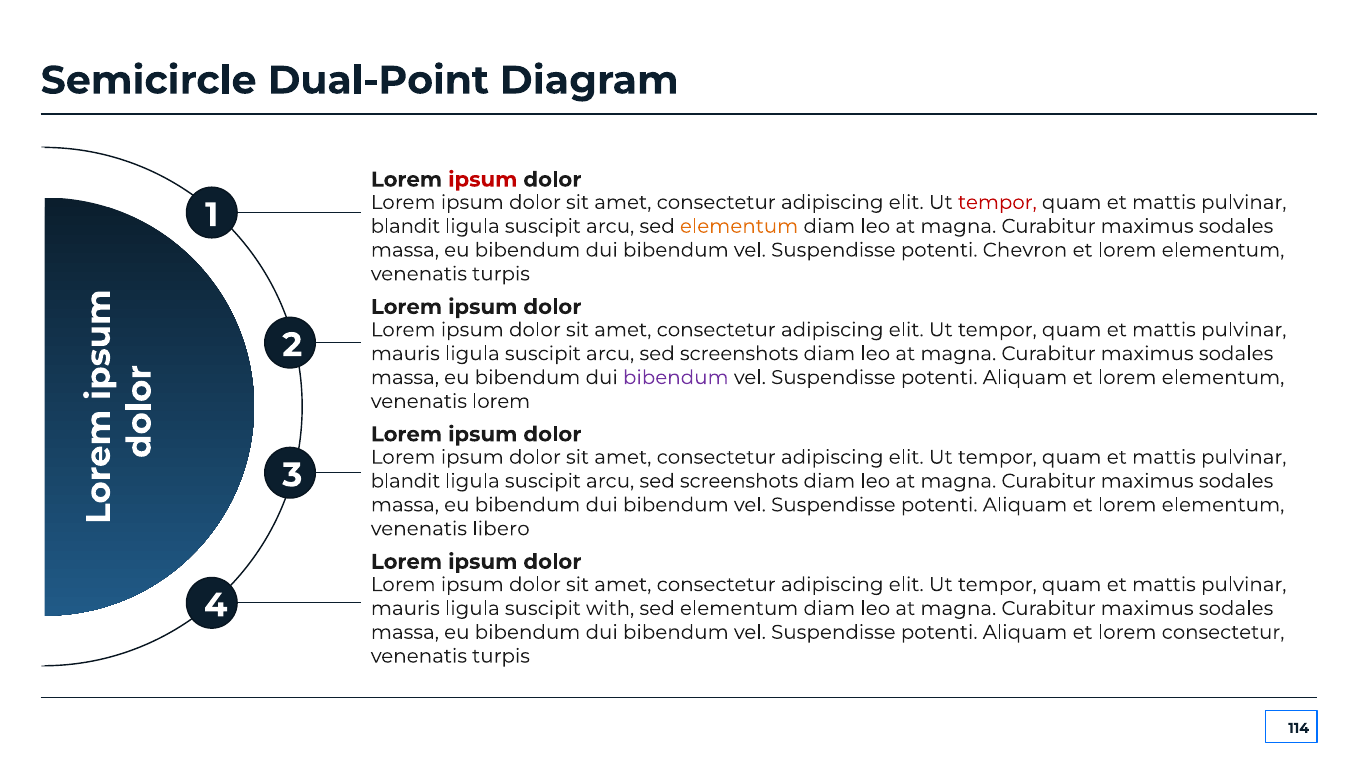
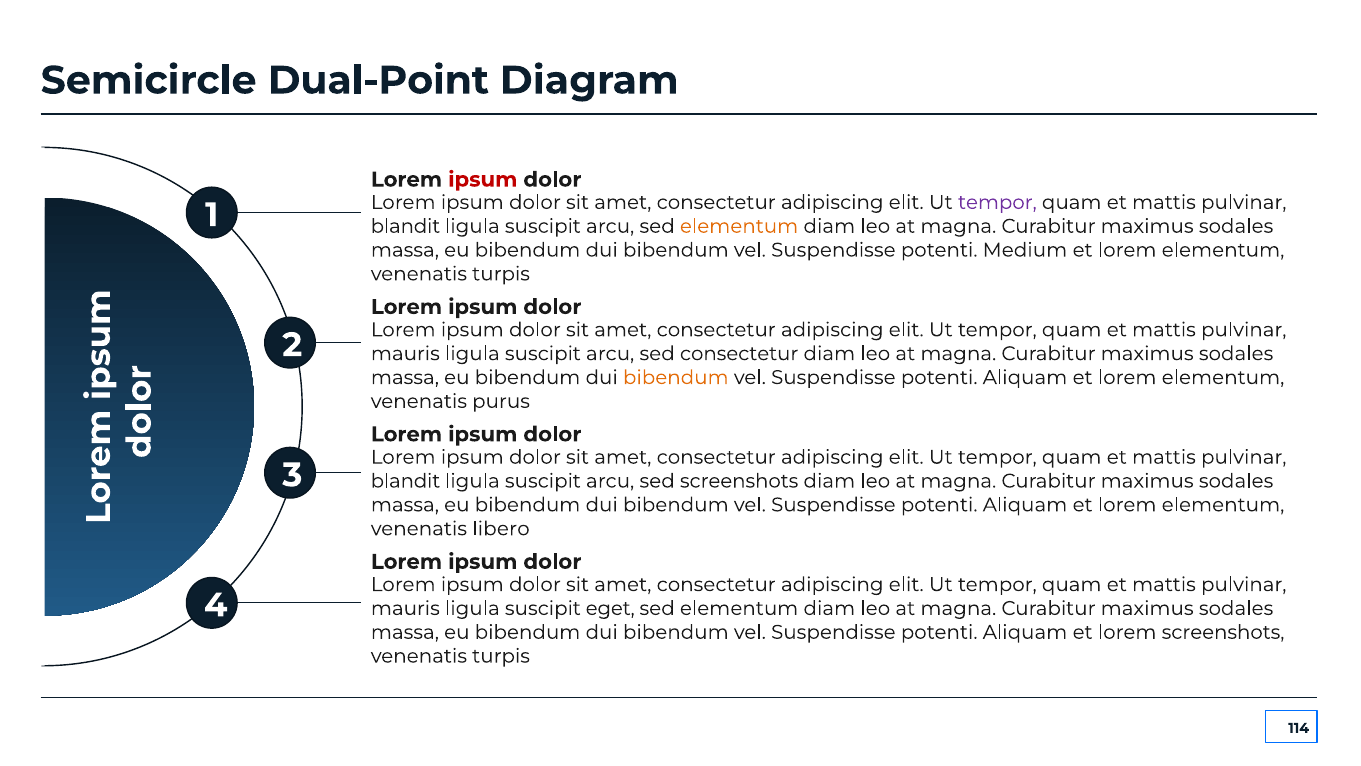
tempor at (997, 202) colour: red -> purple
Chevron: Chevron -> Medium
screenshots at (739, 353): screenshots -> consectetur
bibendum at (676, 377) colour: purple -> orange
venenatis lorem: lorem -> purus
with: with -> eget
lorem consectetur: consectetur -> screenshots
